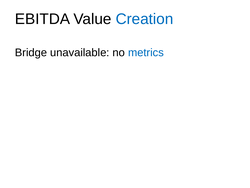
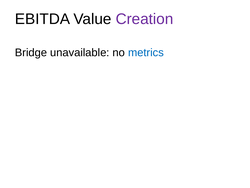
Creation colour: blue -> purple
